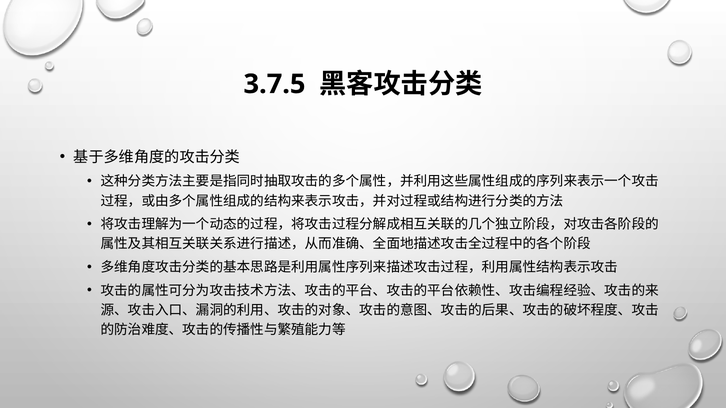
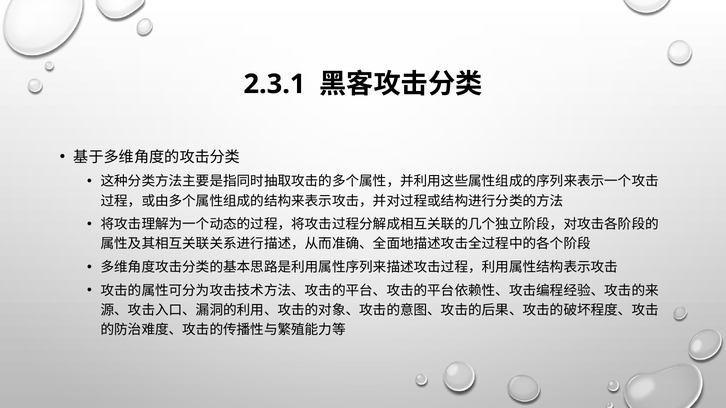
3.7.5: 3.7.5 -> 2.3.1
